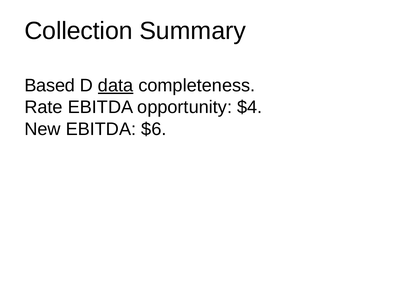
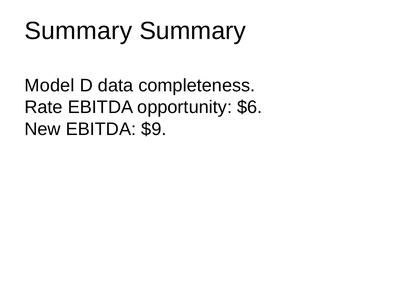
Collection at (79, 31): Collection -> Summary
Based: Based -> Model
data underline: present -> none
$4: $4 -> $6
$6: $6 -> $9
